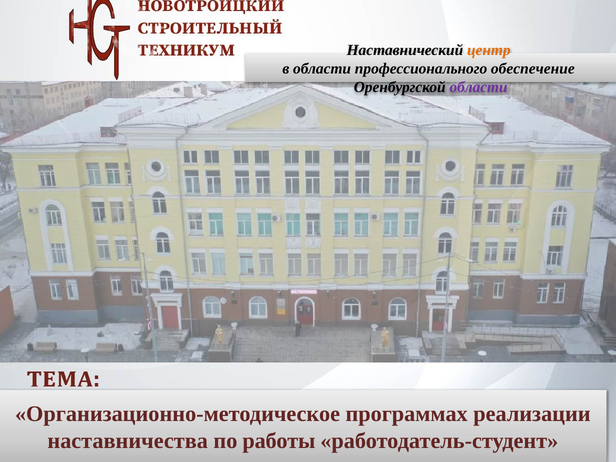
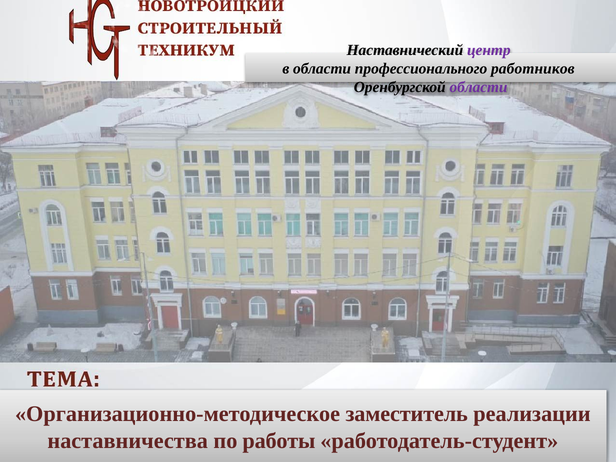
центр colour: orange -> purple
обеспечение: обеспечение -> работников
программах: программах -> заместитель
